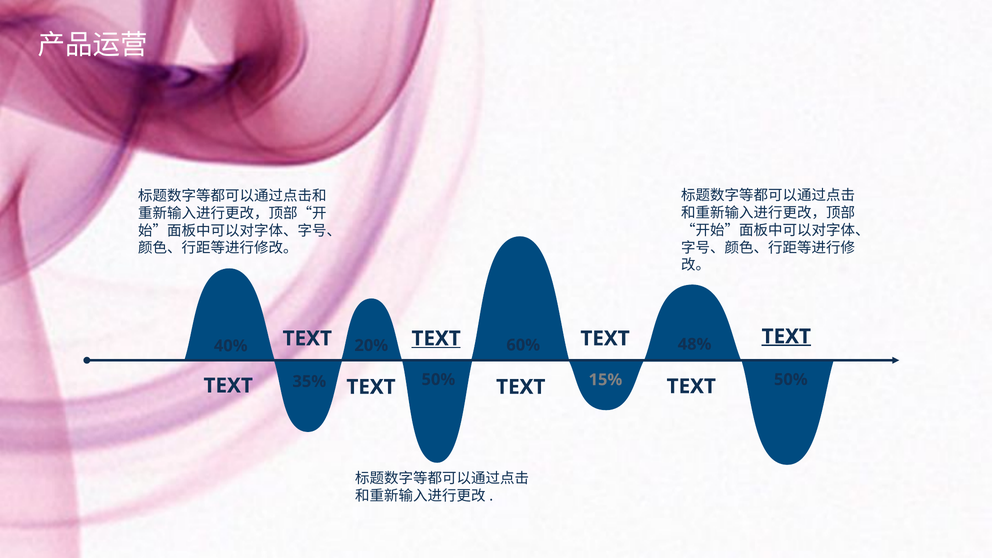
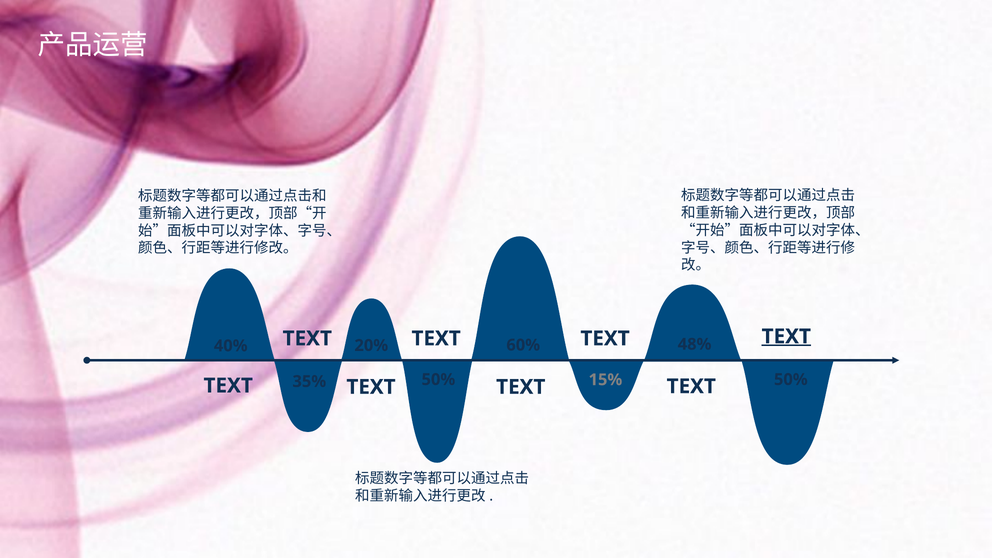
TEXT at (436, 339) underline: present -> none
